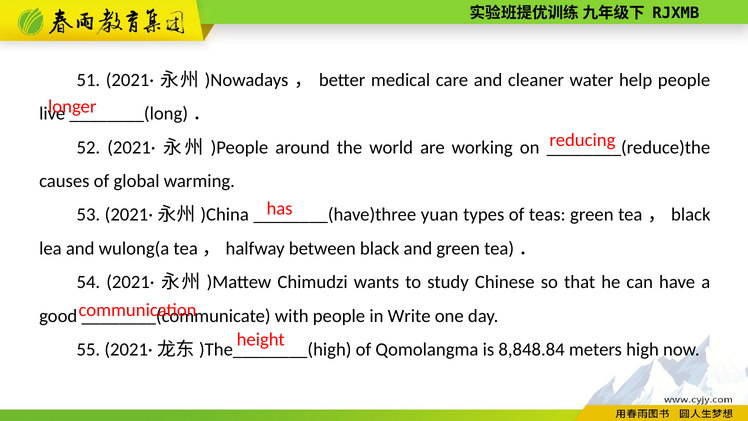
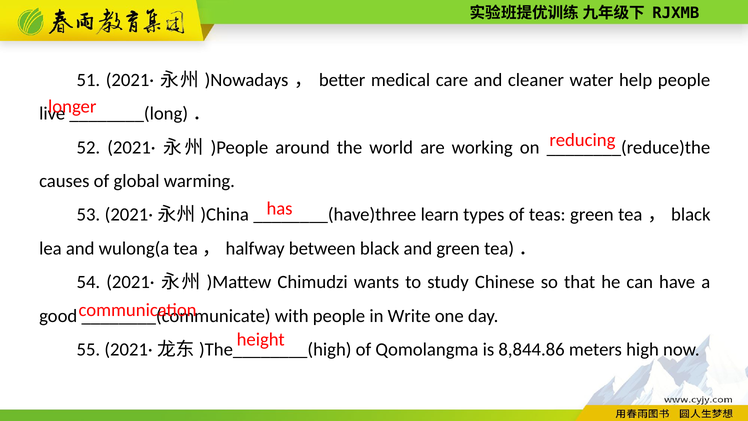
yuan: yuan -> learn
8,848.84: 8,848.84 -> 8,844.86
